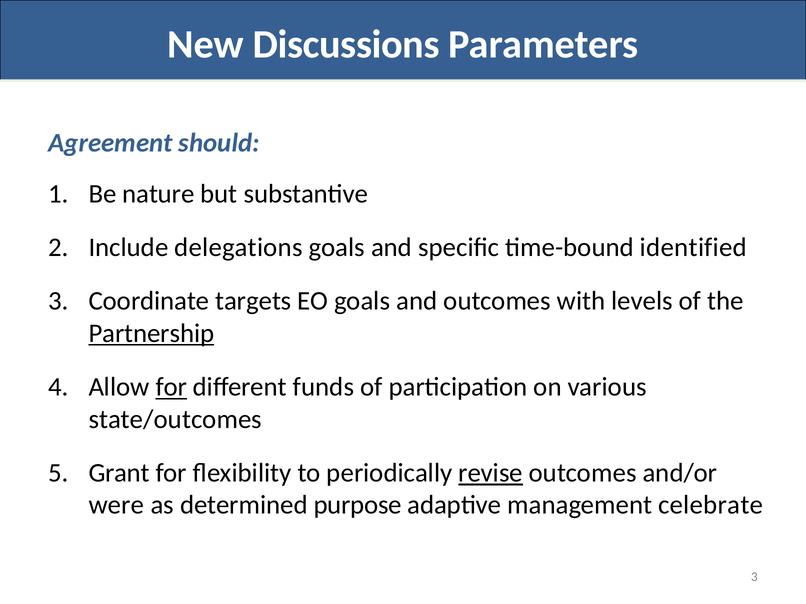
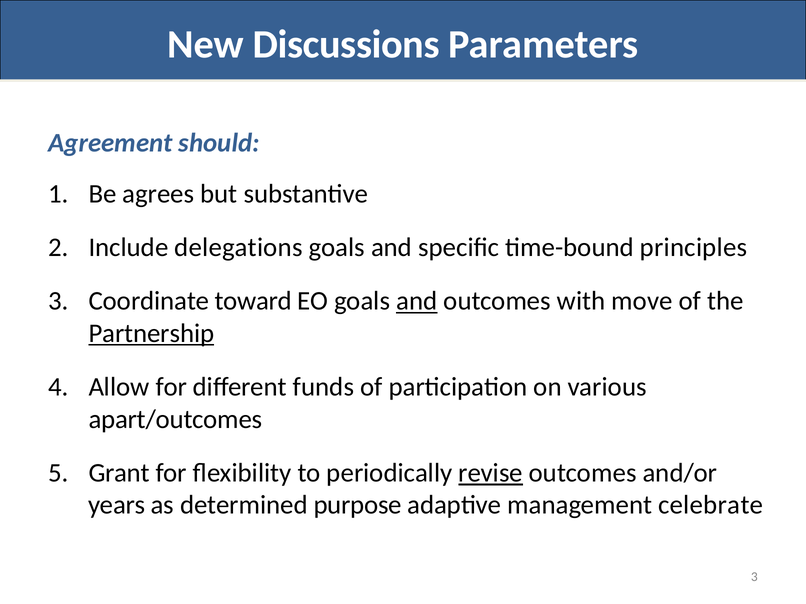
nature: nature -> agrees
identified: identified -> principles
targets: targets -> toward
and at (417, 301) underline: none -> present
levels: levels -> move
for at (171, 387) underline: present -> none
state/outcomes: state/outcomes -> apart/outcomes
were: were -> years
